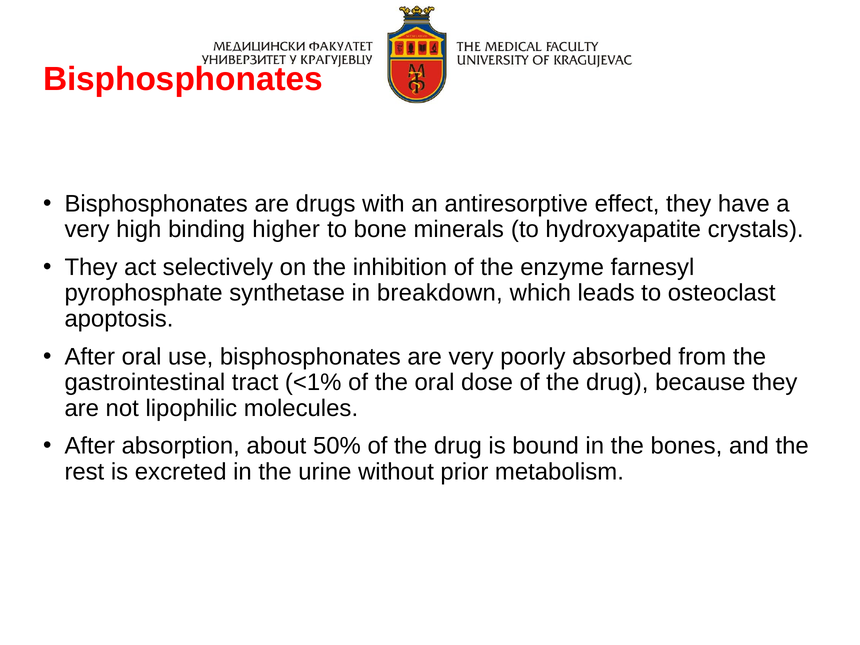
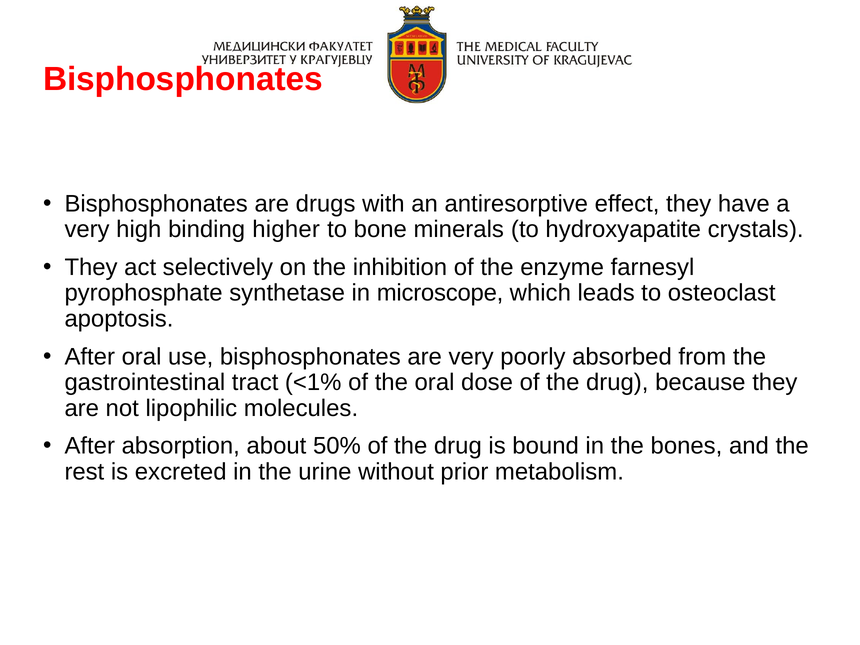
breakdown: breakdown -> microscope
